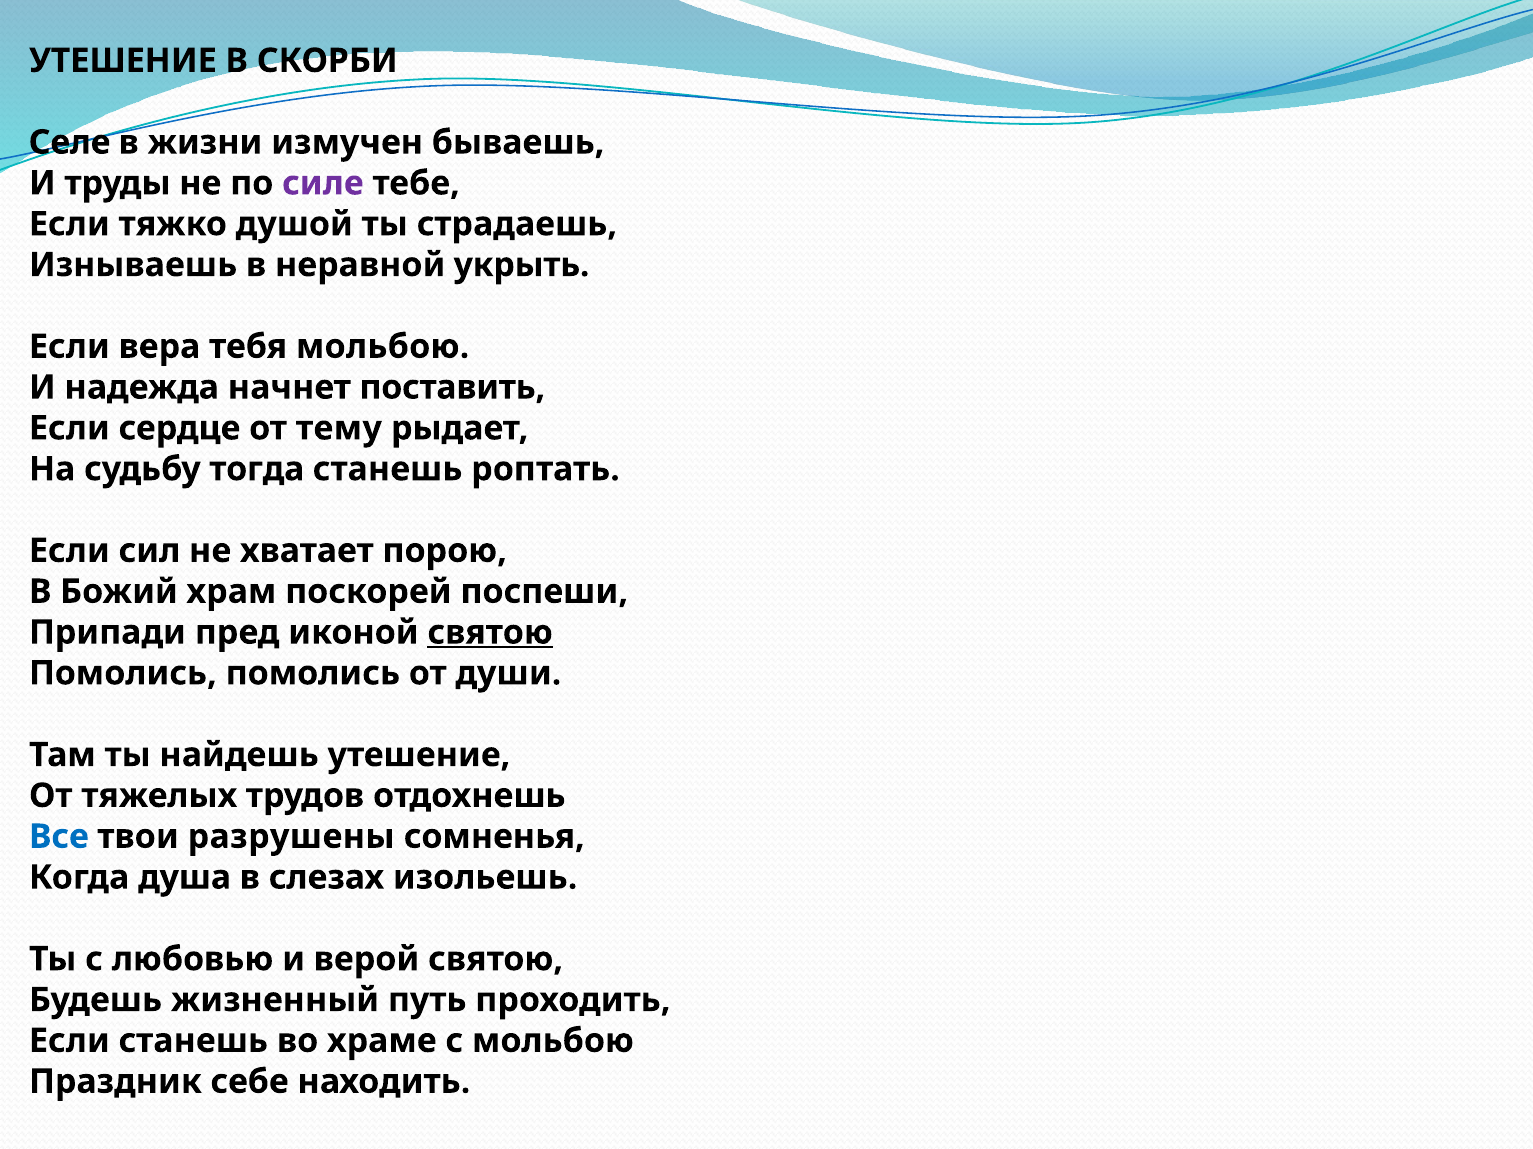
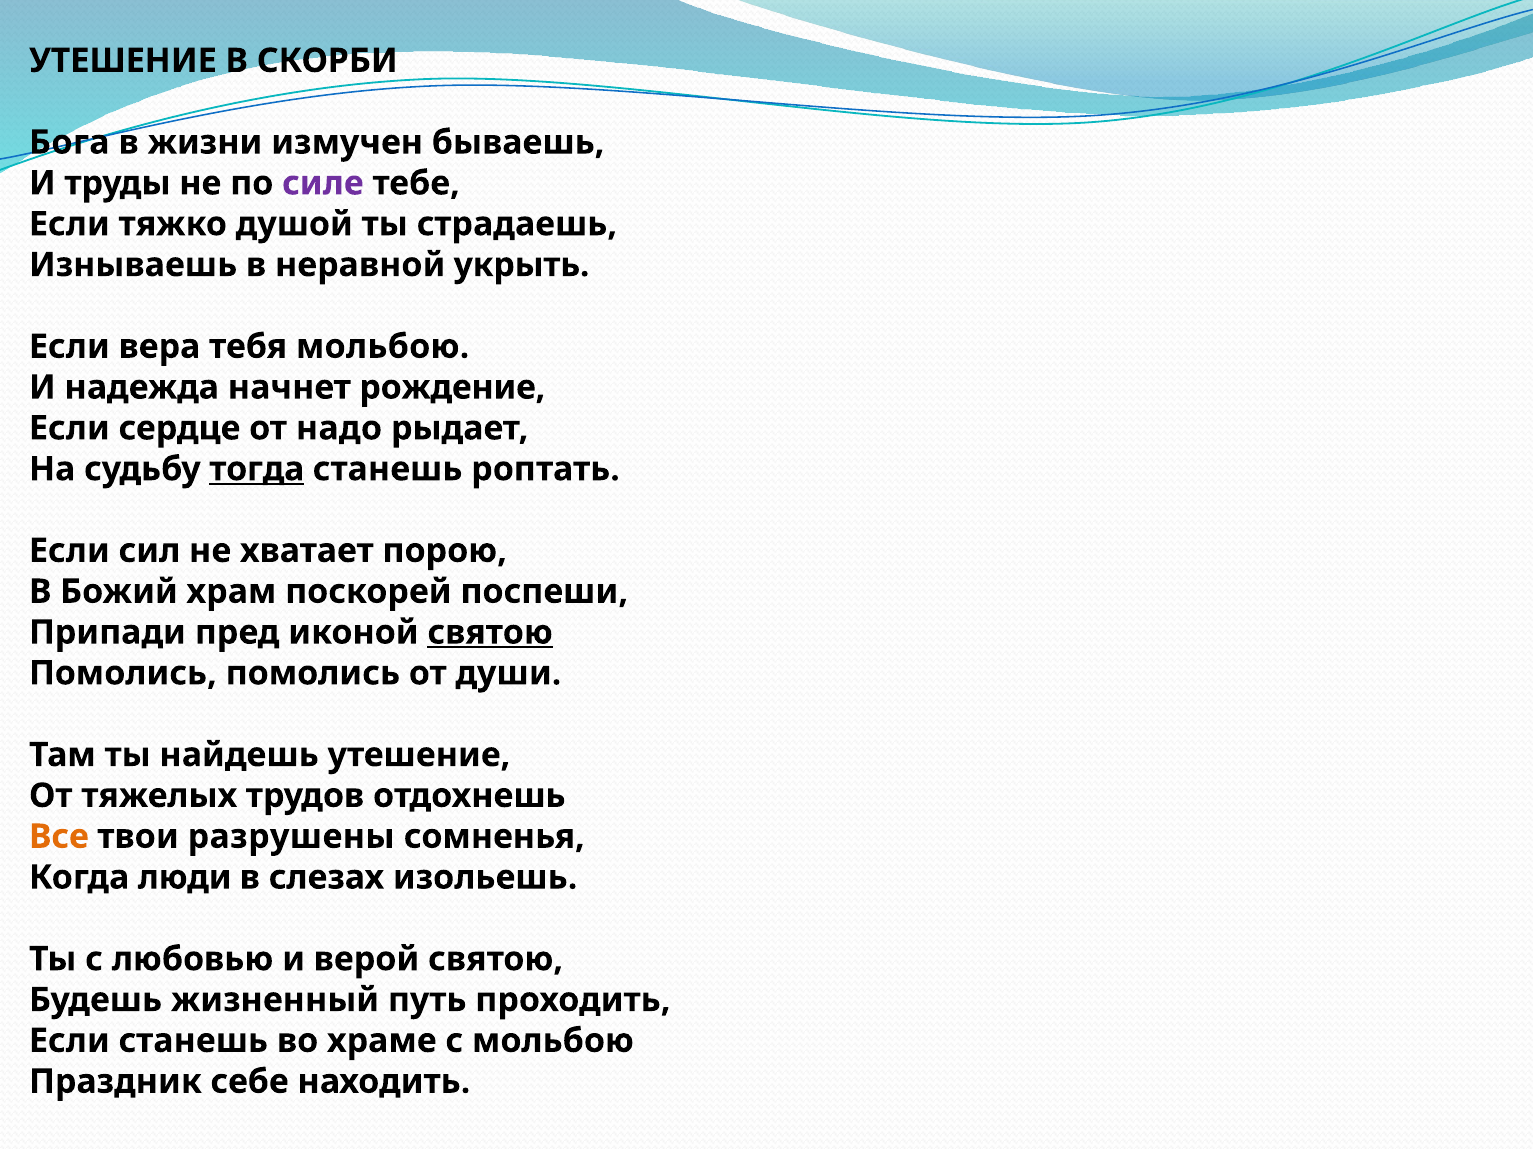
Селе: Селе -> Бога
поставить: поставить -> рождение
тему: тему -> надо
тогда underline: none -> present
Все colour: blue -> orange
душа: душа -> люди
